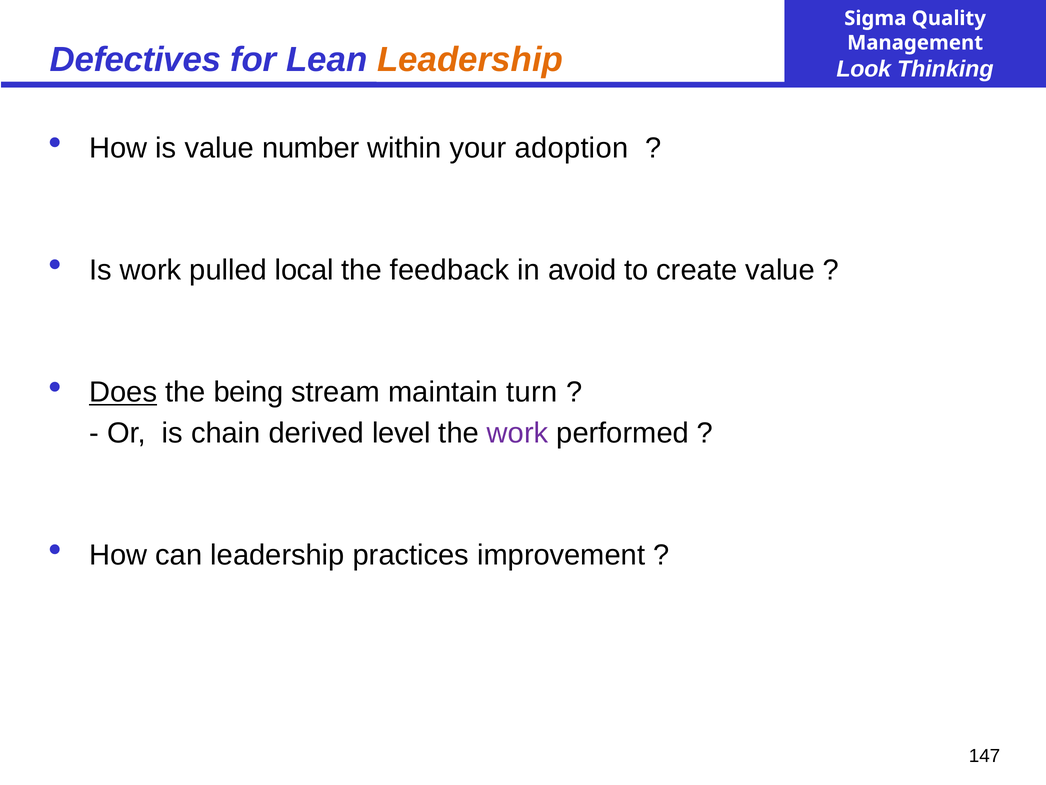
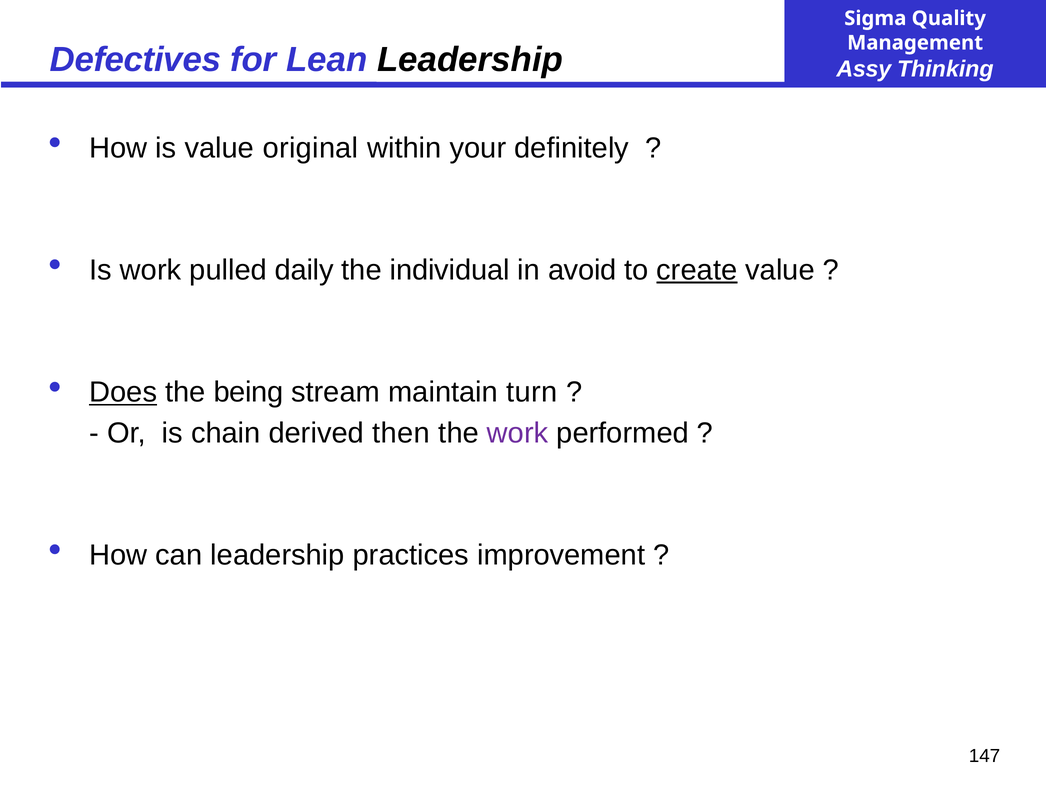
Leadership at (470, 60) colour: orange -> black
Look: Look -> Assy
number: number -> original
adoption: adoption -> definitely
local: local -> daily
feedback: feedback -> individual
create underline: none -> present
level: level -> then
